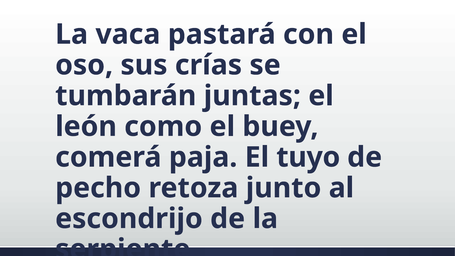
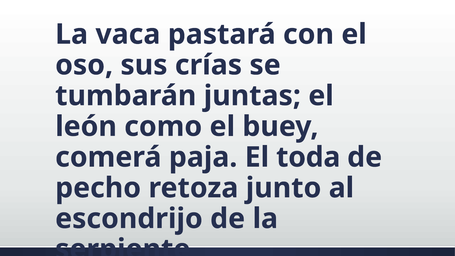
tuyo: tuyo -> toda
